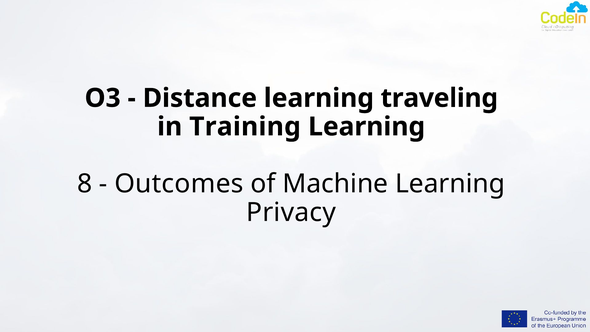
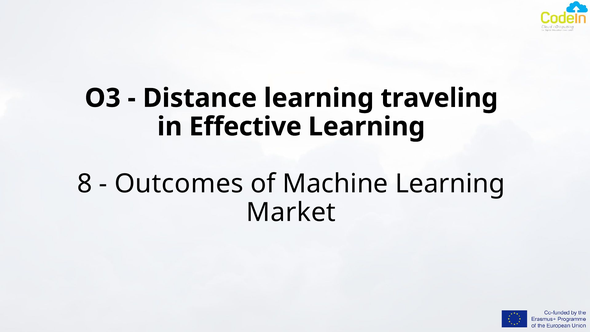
Training: Training -> Effective
Privacy: Privacy -> Market
